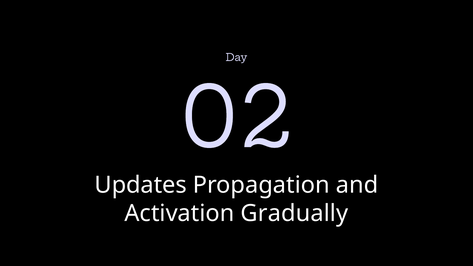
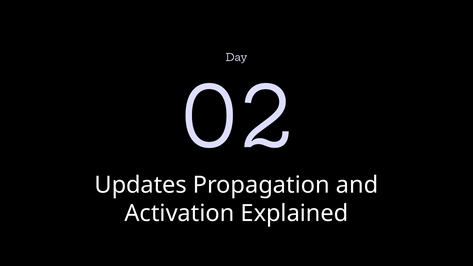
Gradually: Gradually -> Explained
